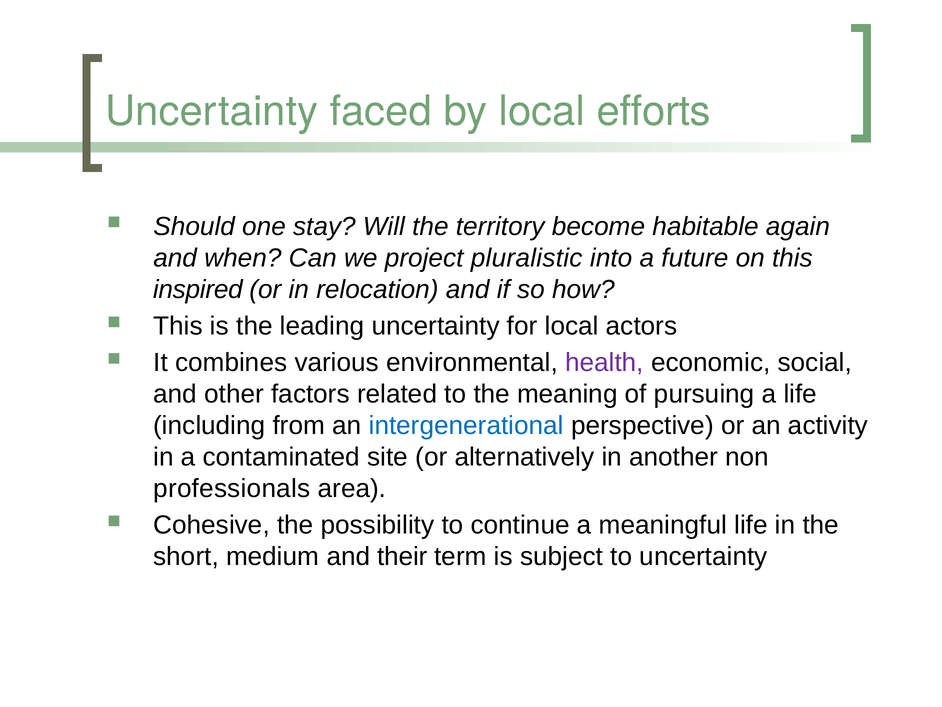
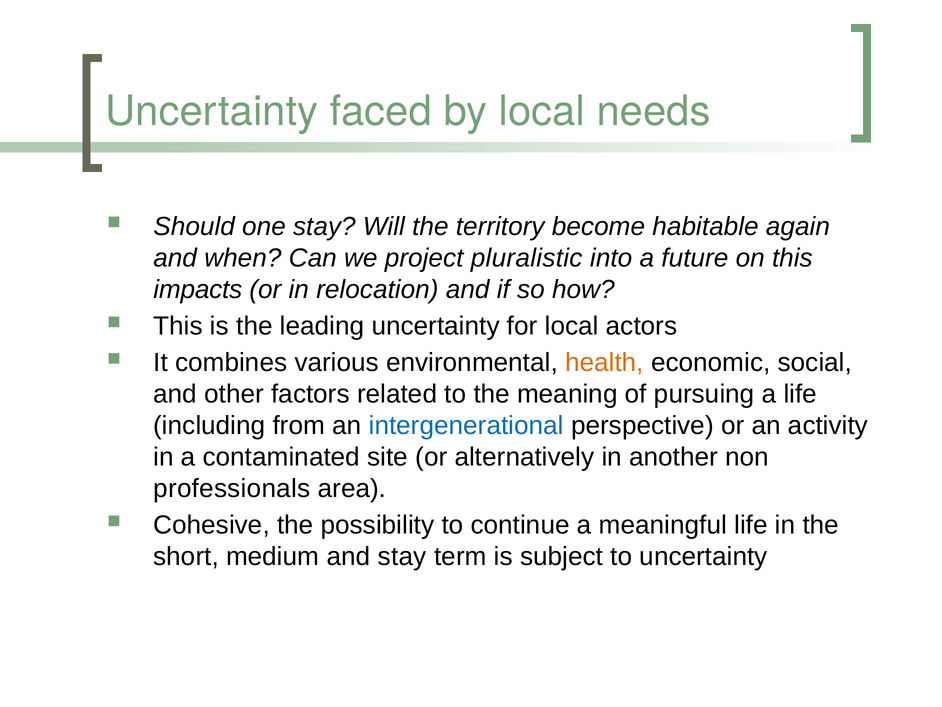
efforts: efforts -> needs
inspired: inspired -> impacts
health colour: purple -> orange
and their: their -> stay
